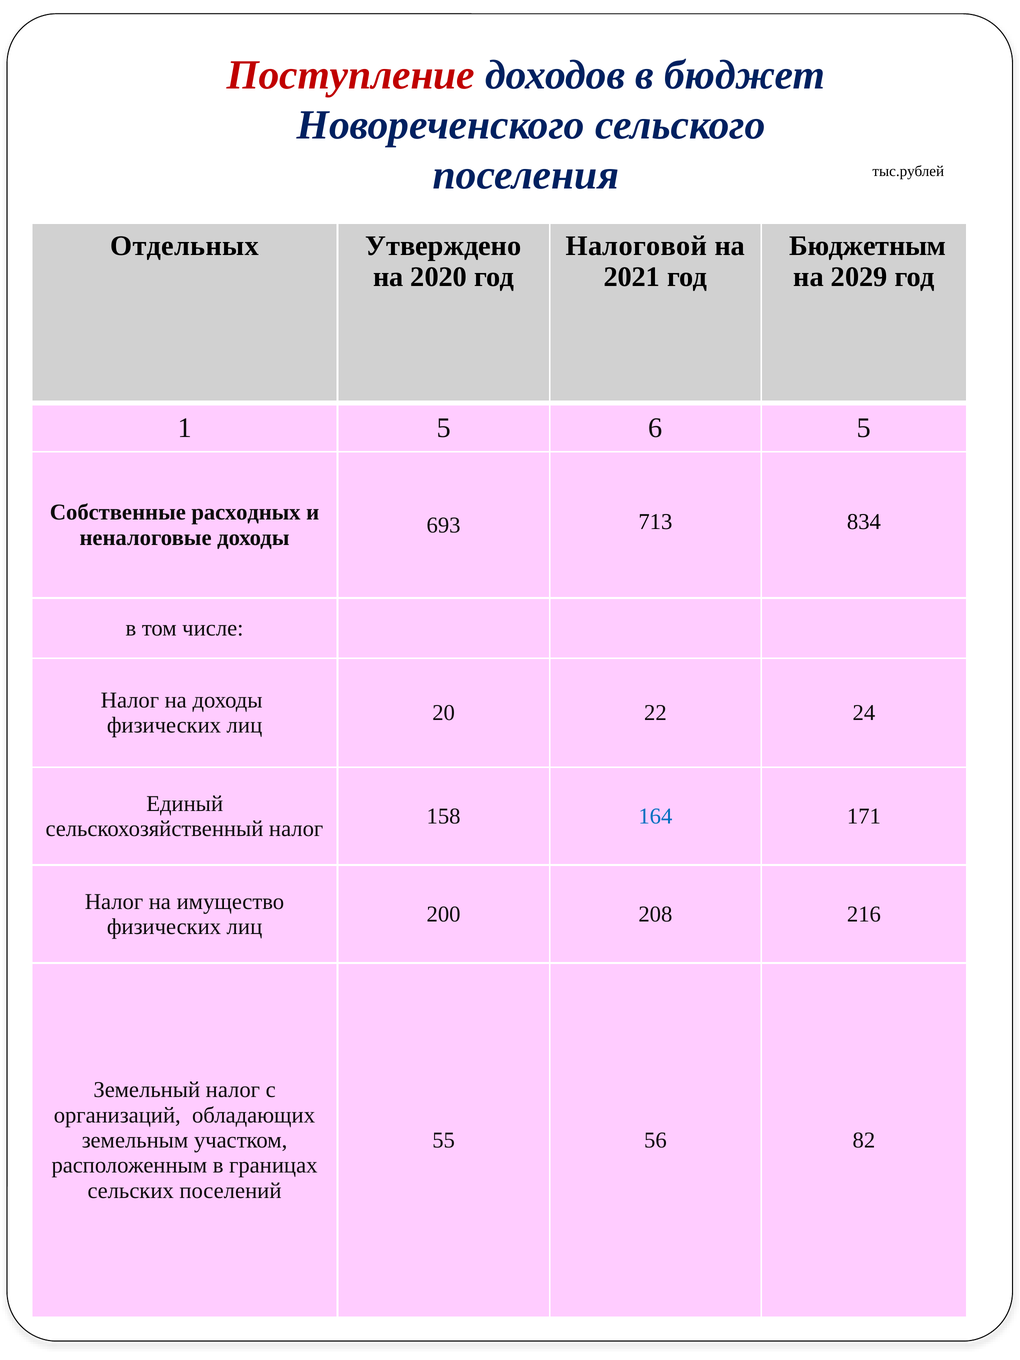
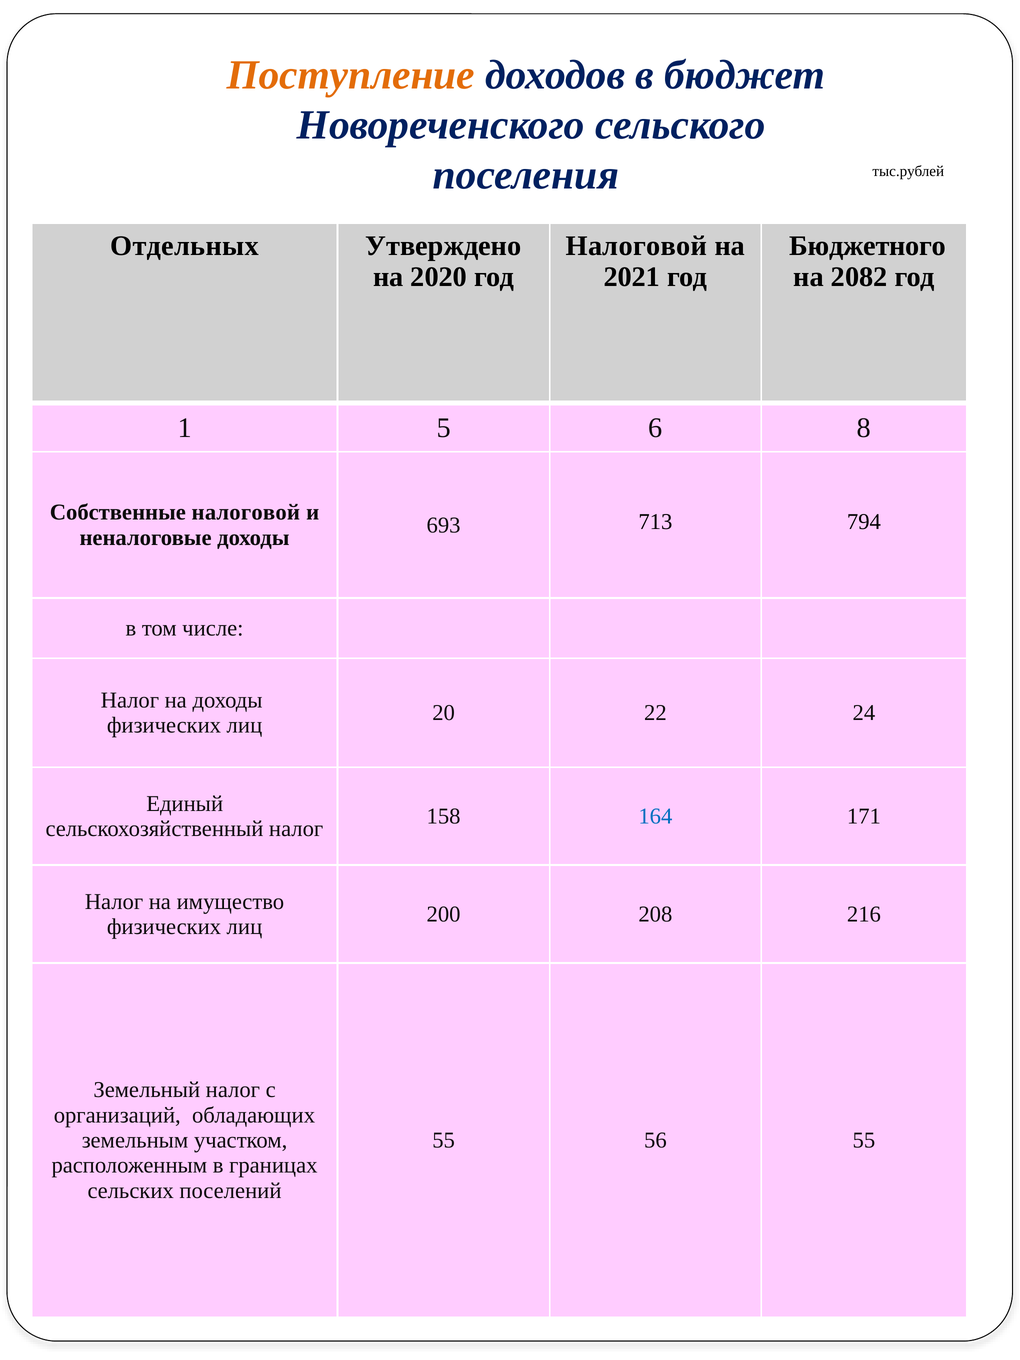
Поступление colour: red -> orange
Бюджетным: Бюджетным -> Бюджетного
2029: 2029 -> 2082
6 5: 5 -> 8
Собственные расходных: расходных -> налоговой
834: 834 -> 794
56 82: 82 -> 55
